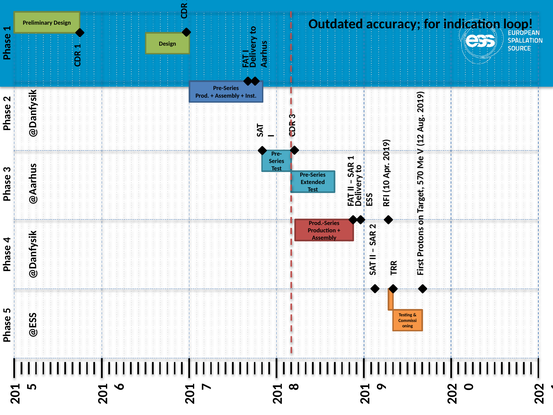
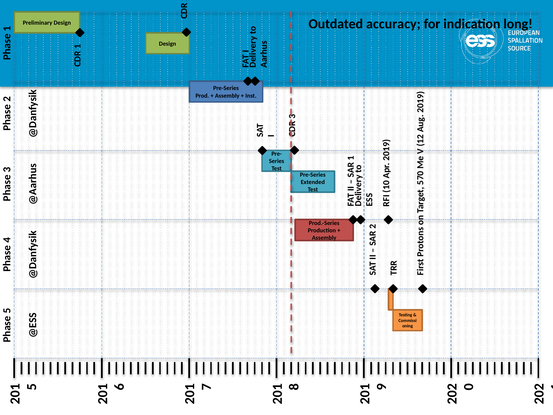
loop: loop -> long
